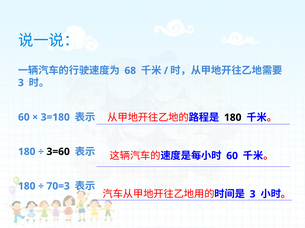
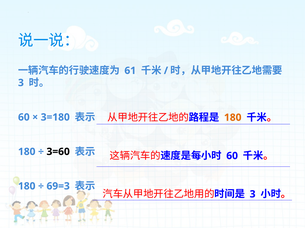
68: 68 -> 61
180 at (233, 118) colour: black -> orange
70=3: 70=3 -> 69=3
